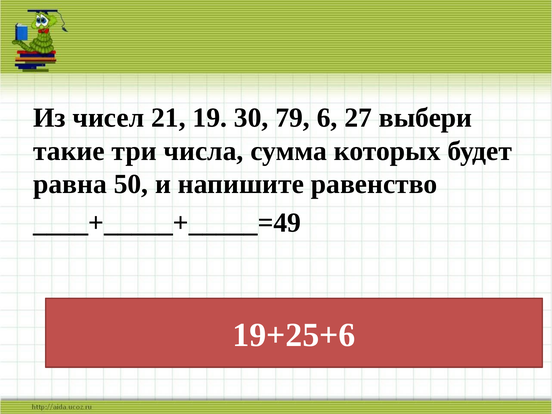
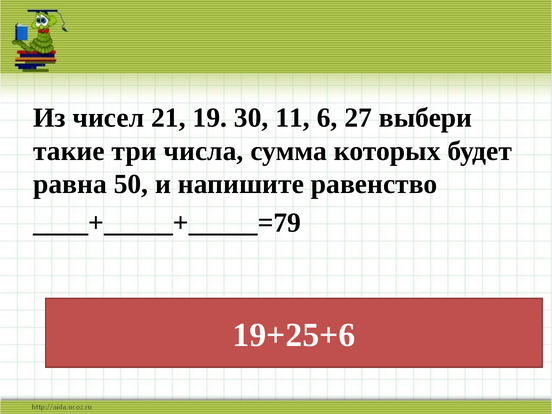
79: 79 -> 11
____+_____+_____=49: ____+_____+_____=49 -> ____+_____+_____=79
